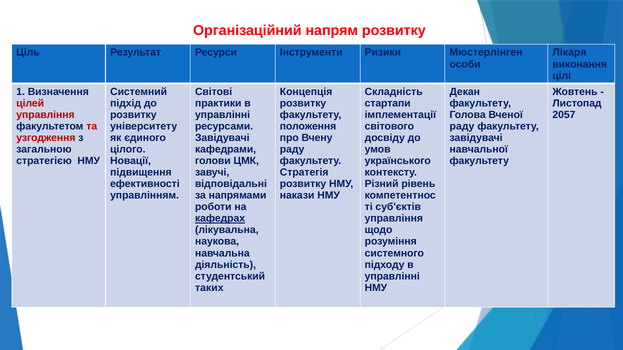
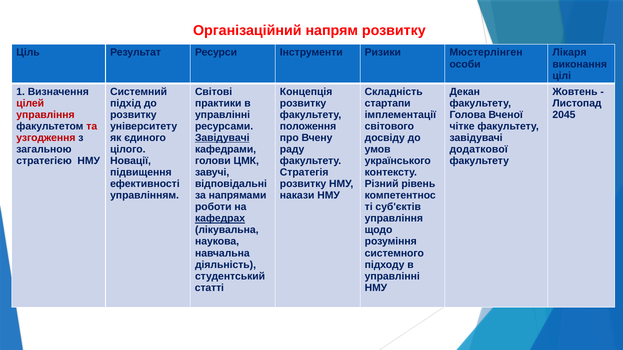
2057: 2057 -> 2045
раду at (462, 127): раду -> чітке
Завідувачі at (222, 138) underline: none -> present
навчальної: навчальної -> додаткової
таких: таких -> статті
